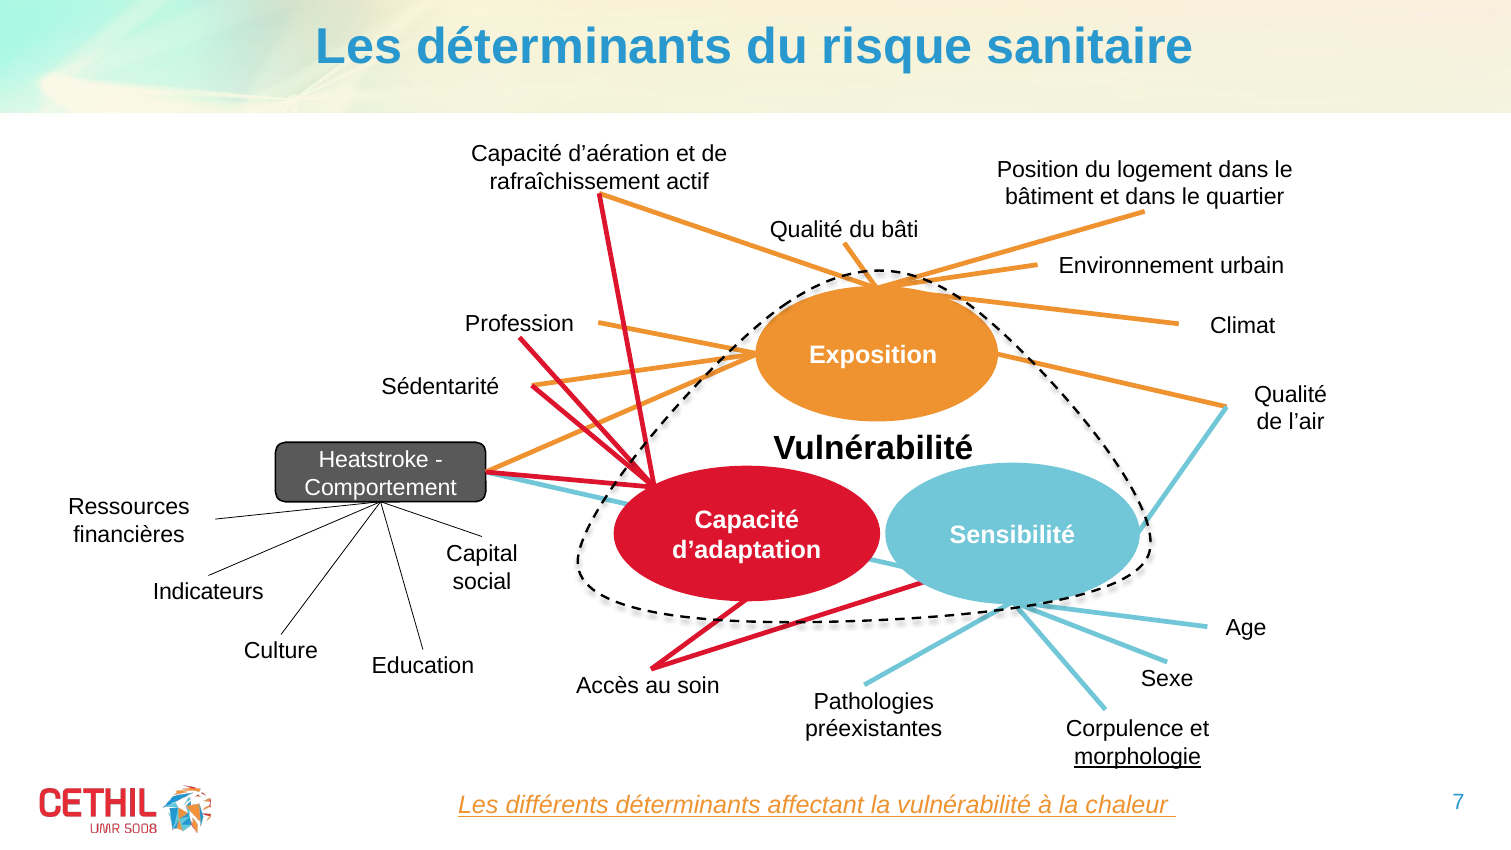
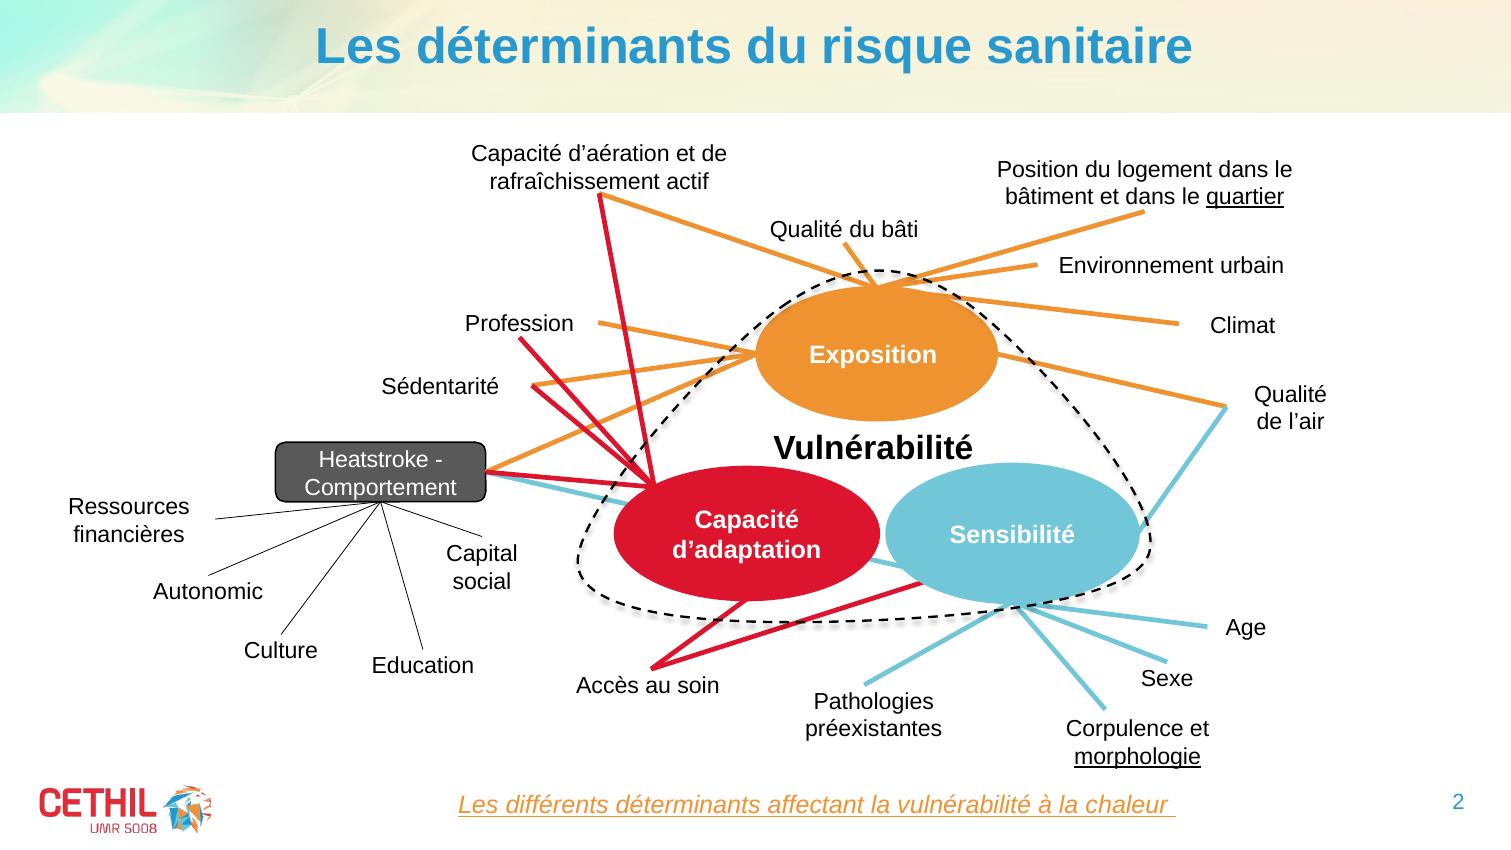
quartier underline: none -> present
Indicateurs: Indicateurs -> Autonomic
7: 7 -> 2
